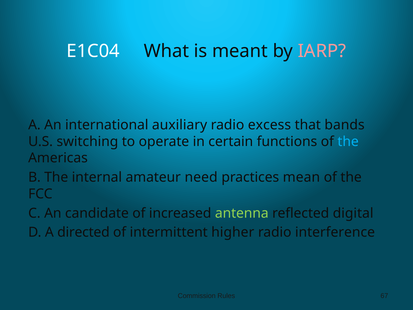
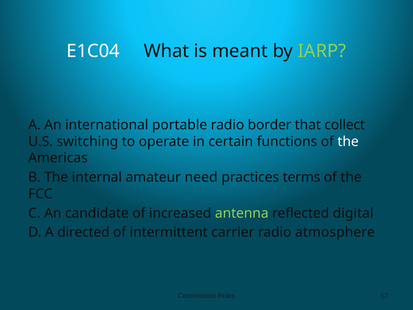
IARP colour: pink -> light green
auxiliary: auxiliary -> portable
excess: excess -> border
bands: bands -> collect
the at (348, 141) colour: light blue -> white
mean: mean -> terms
higher: higher -> carrier
interference: interference -> atmosphere
